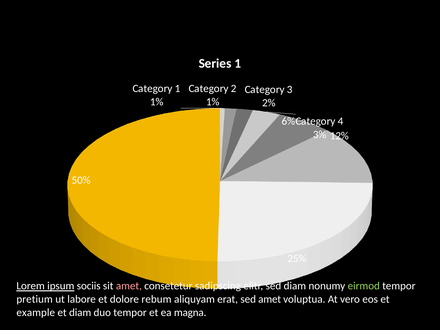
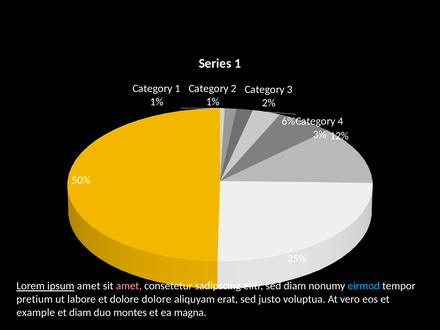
ipsum sociis: sociis -> amet
eirmod colour: light green -> light blue
dolore rebum: rebum -> dolore
sed amet: amet -> justo
duo tempor: tempor -> montes
